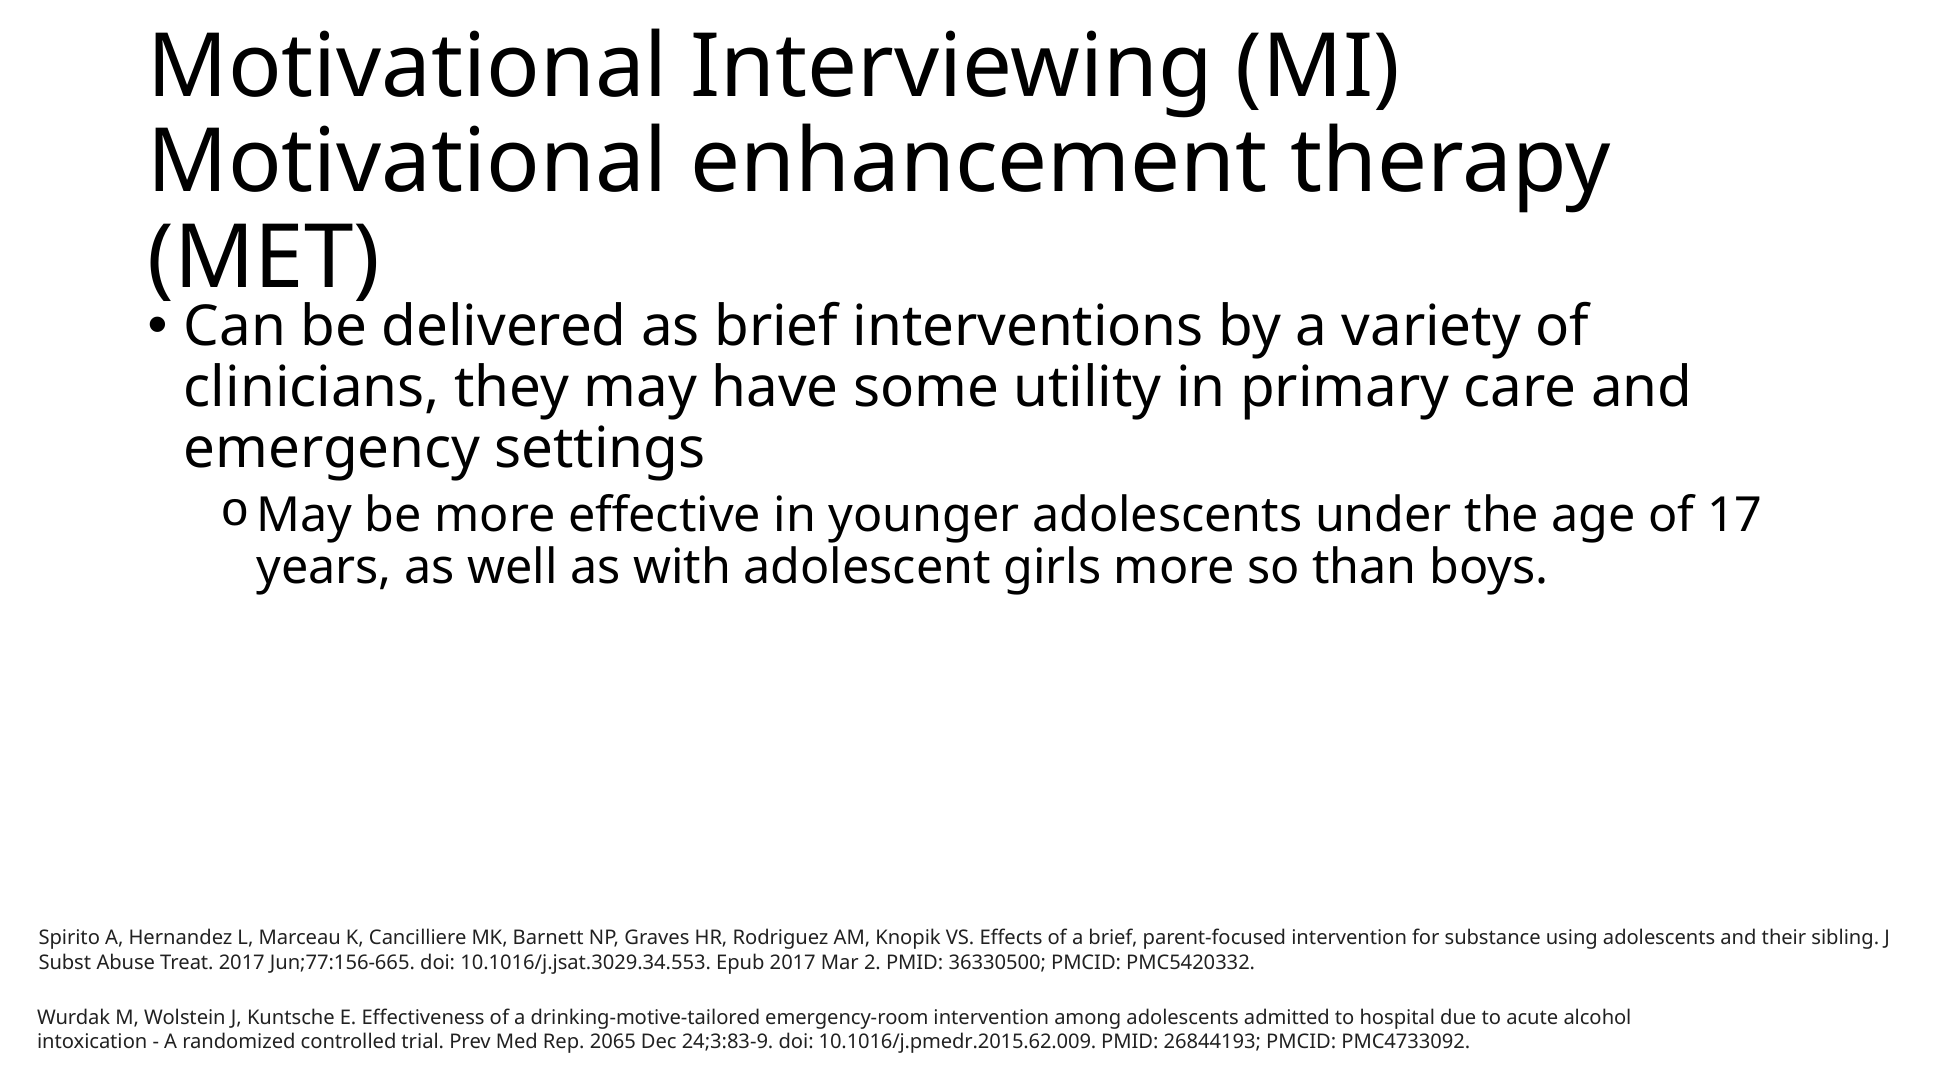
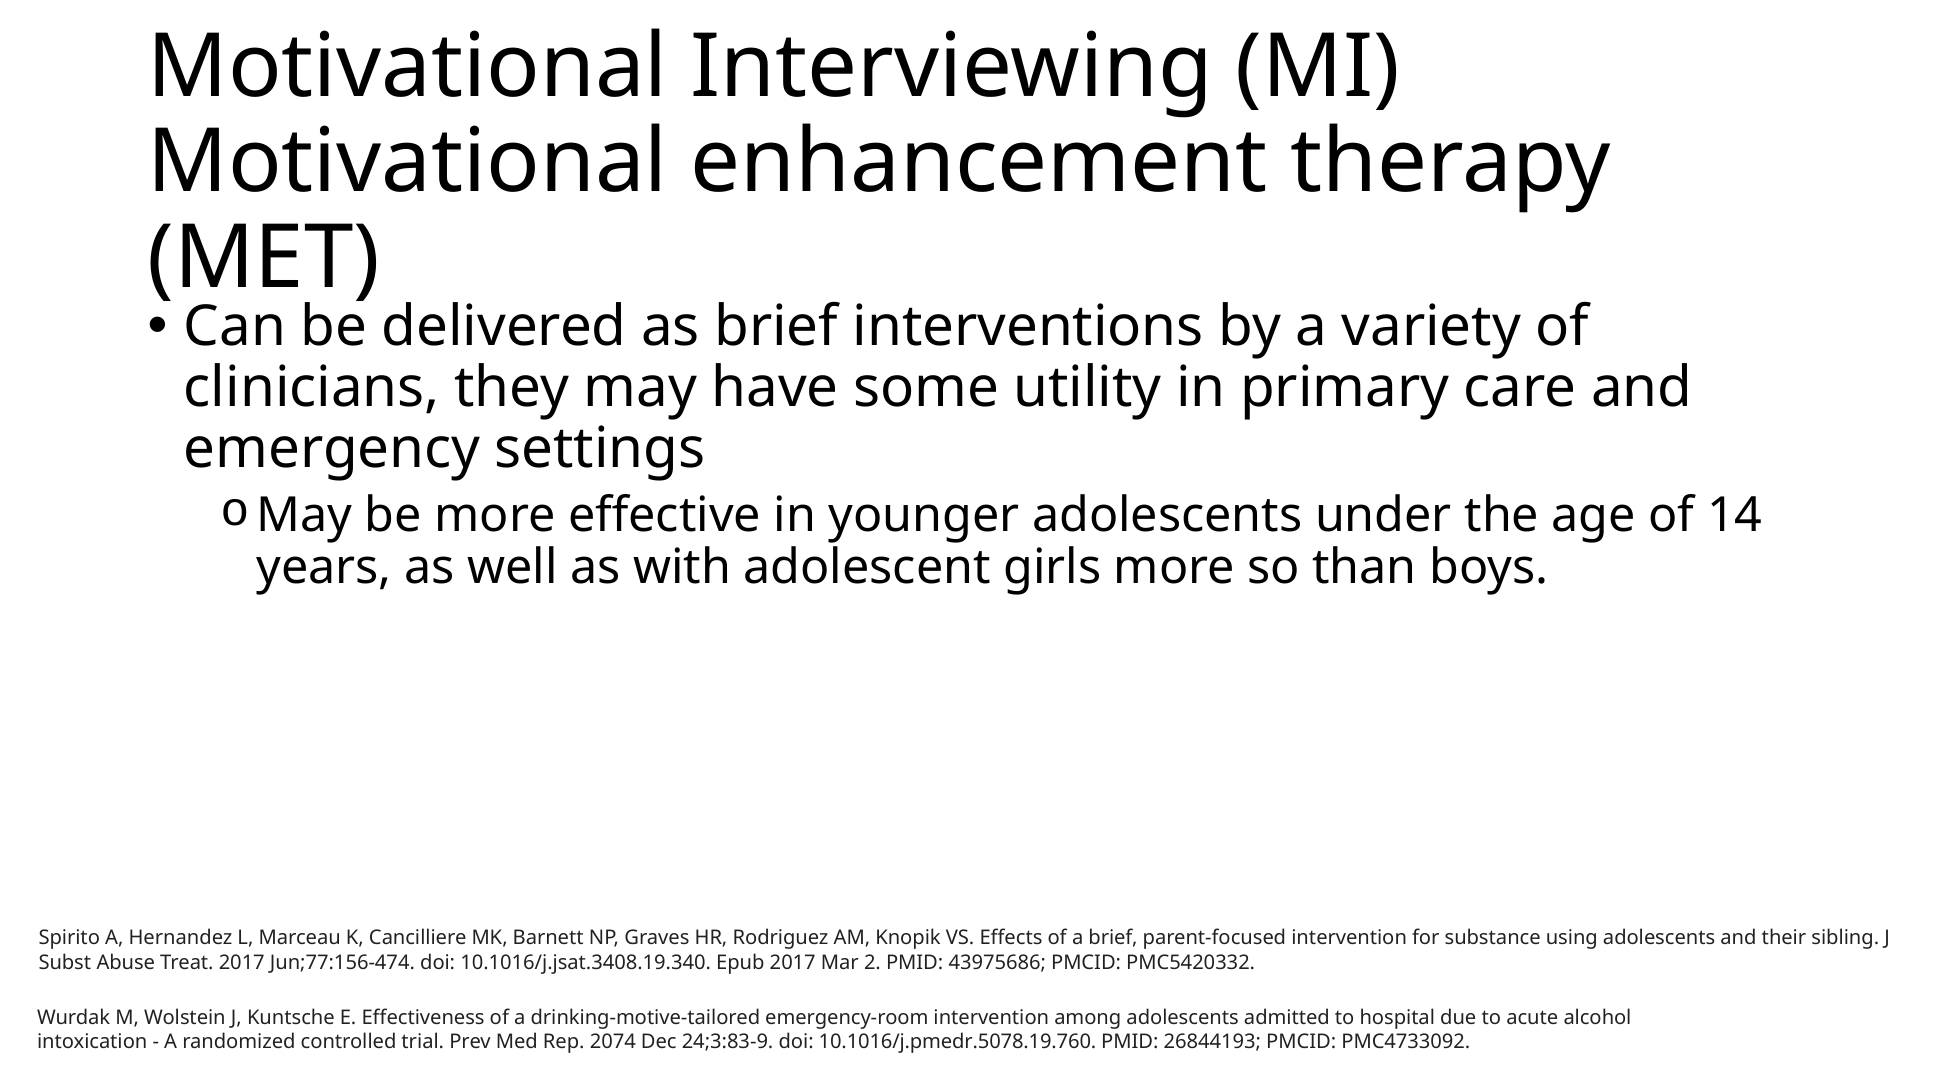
17: 17 -> 14
Jun;77:156-665: Jun;77:156-665 -> Jun;77:156-474
10.1016/j.jsat.3029.34.553: 10.1016/j.jsat.3029.34.553 -> 10.1016/j.jsat.3408.19.340
36330500: 36330500 -> 43975686
2065: 2065 -> 2074
10.1016/j.pmedr.2015.62.009: 10.1016/j.pmedr.2015.62.009 -> 10.1016/j.pmedr.5078.19.760
